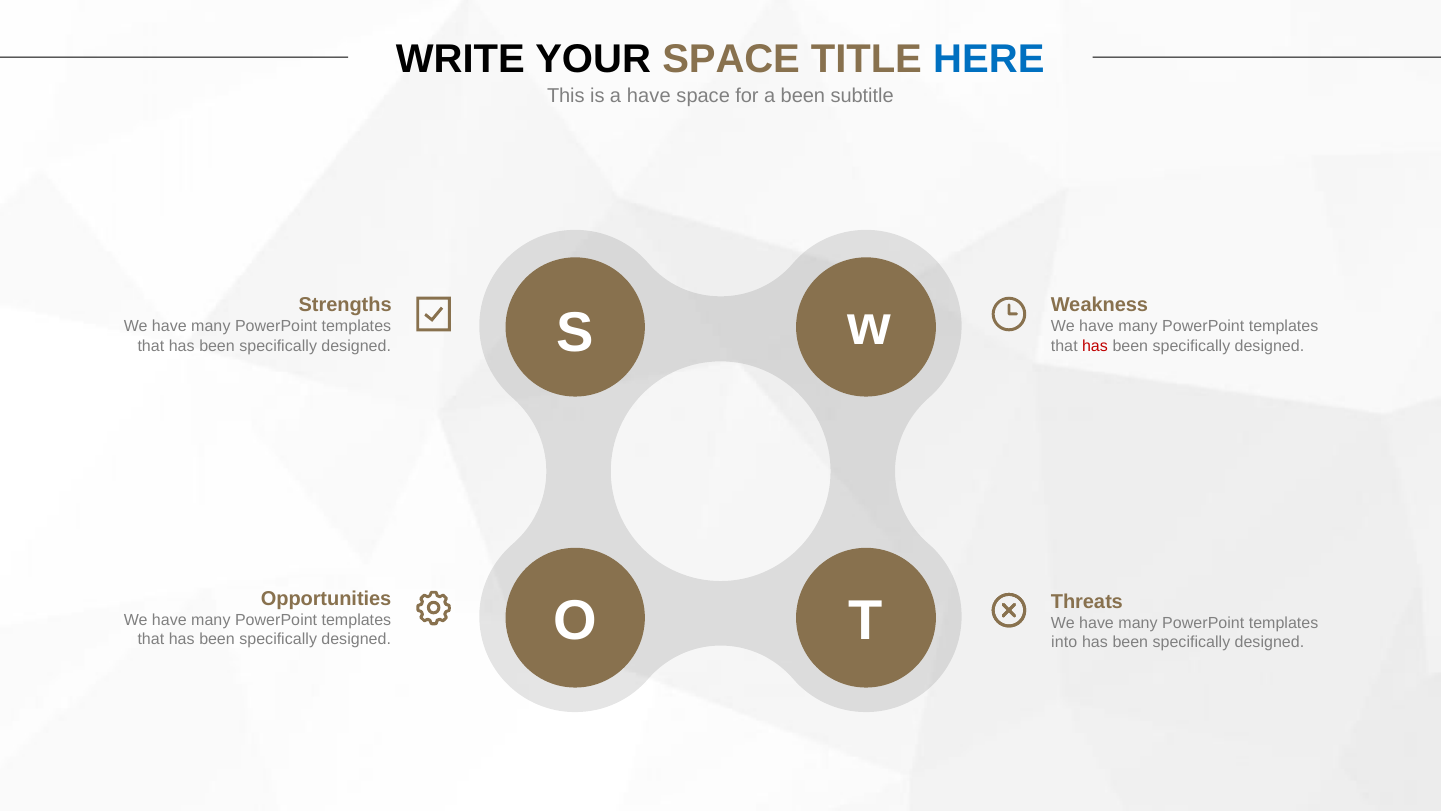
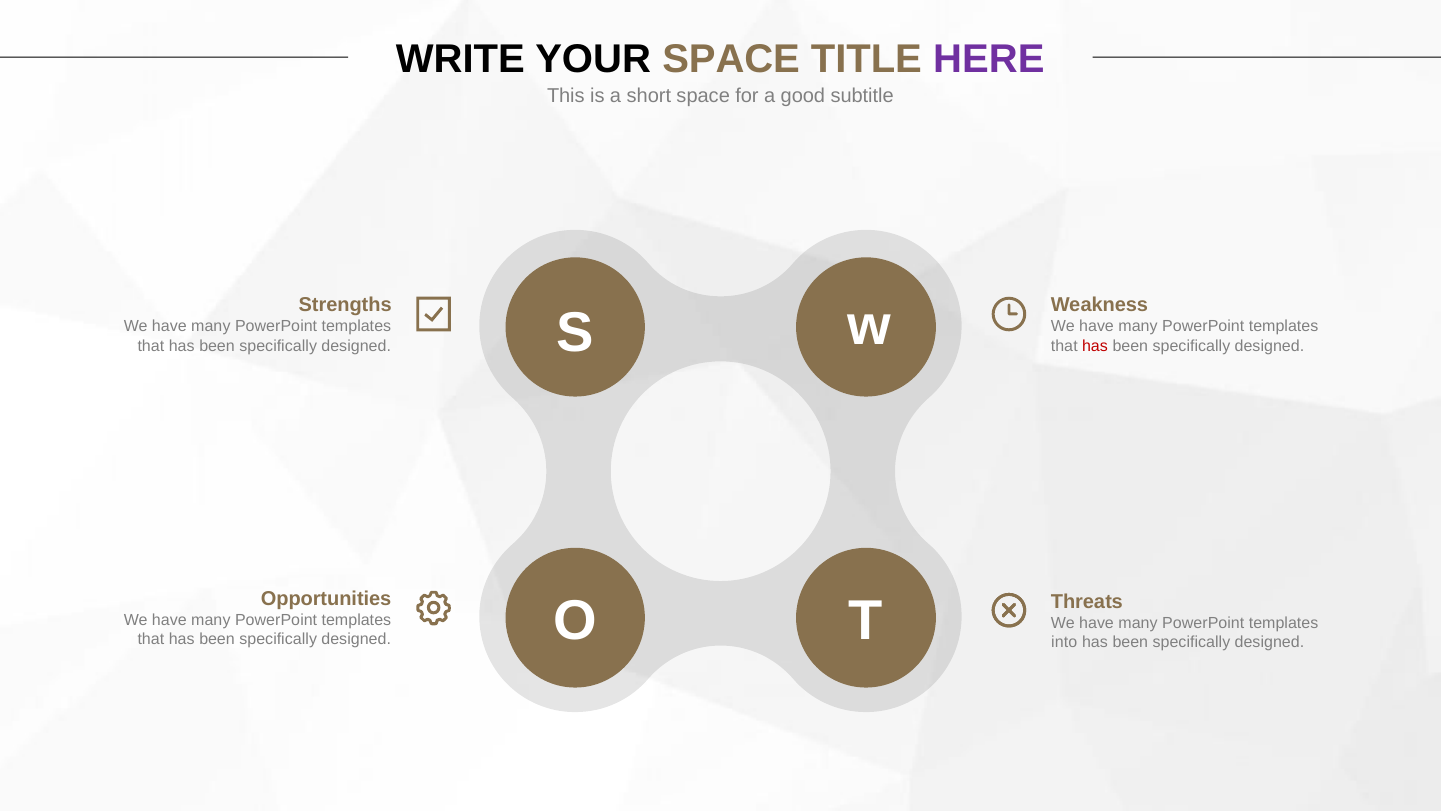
HERE colour: blue -> purple
a have: have -> short
a been: been -> good
